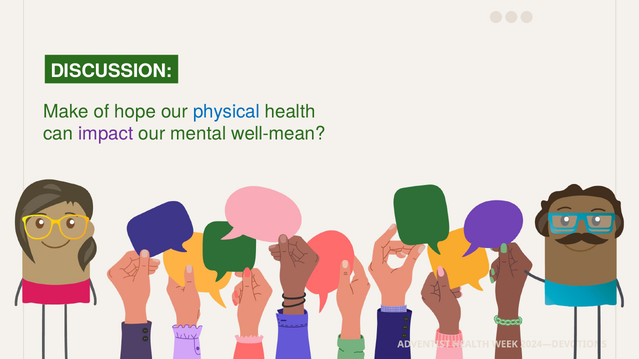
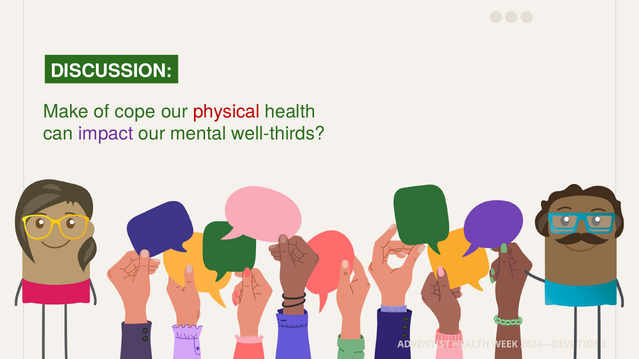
hope: hope -> cope
physical colour: blue -> red
well-mean: well-mean -> well-thirds
